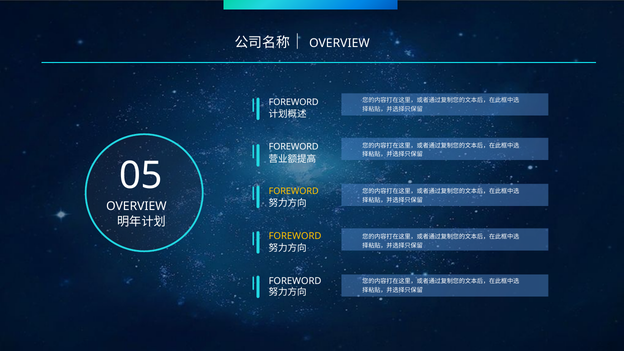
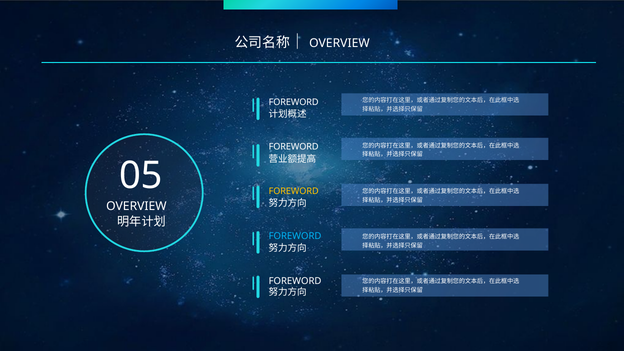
FOREWORD at (295, 236) colour: yellow -> light blue
